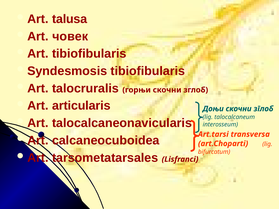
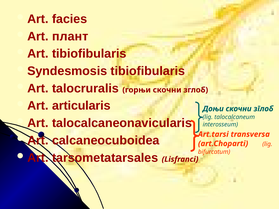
talusa: talusa -> facies
човек: човек -> плант
